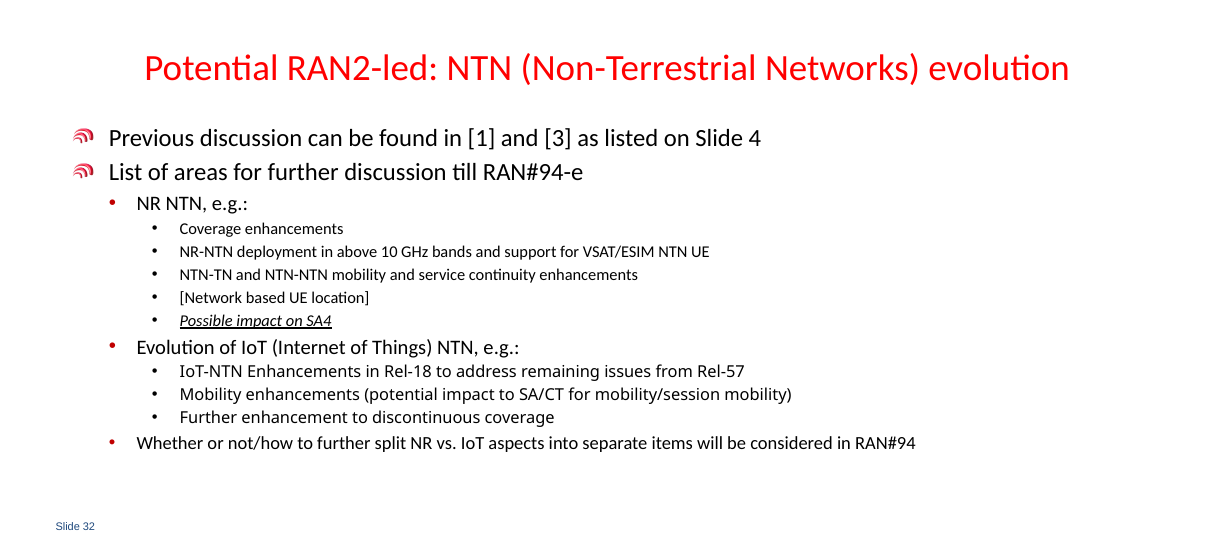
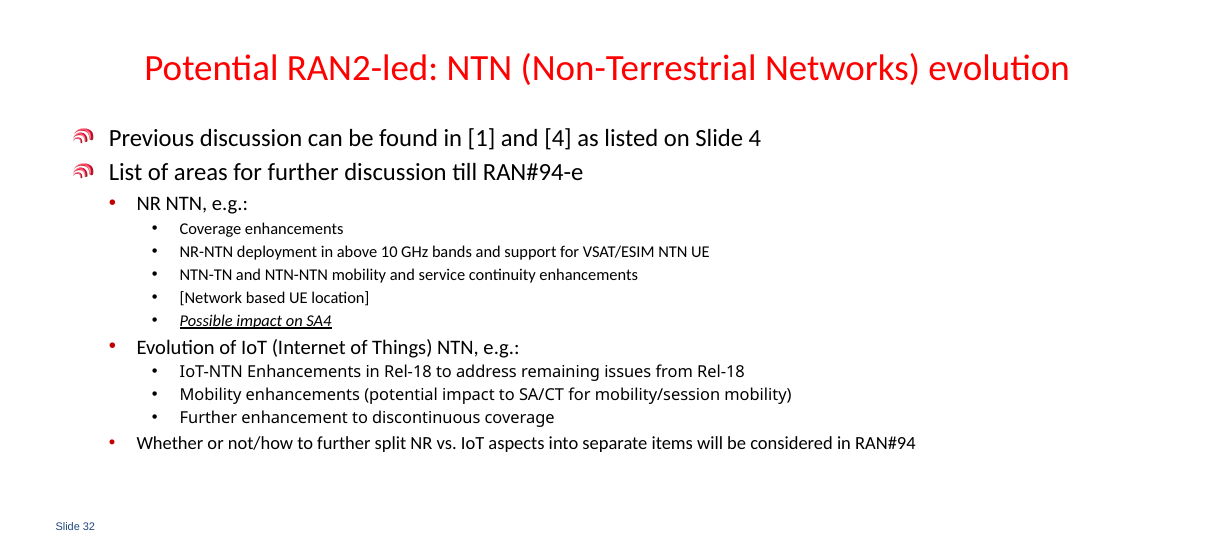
and 3: 3 -> 4
from Rel-57: Rel-57 -> Rel-18
